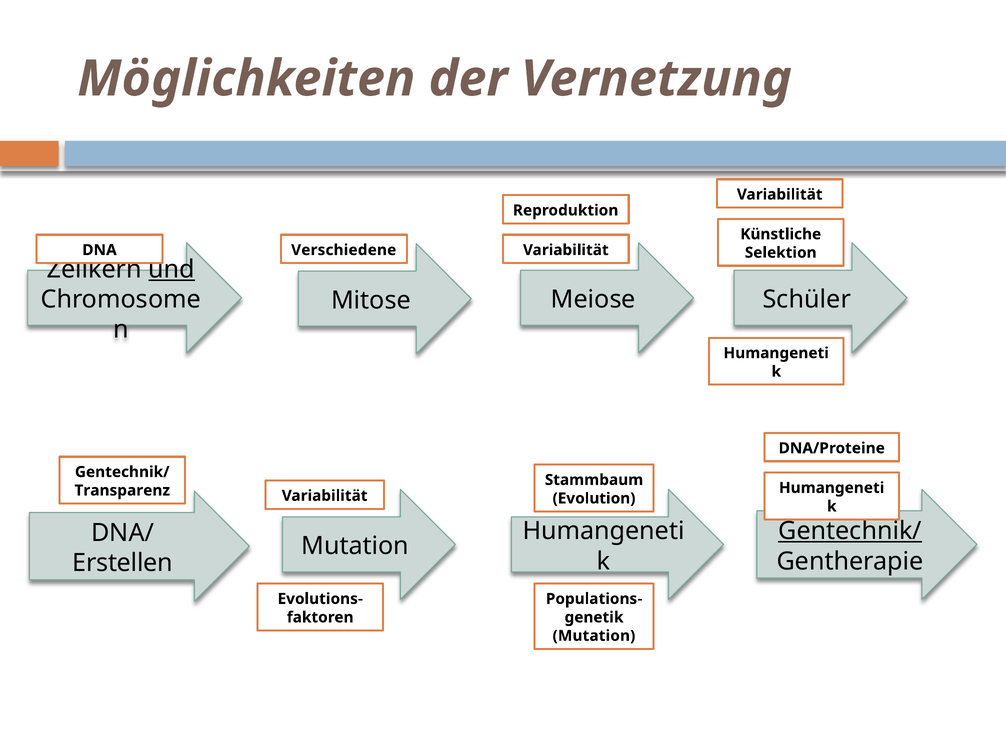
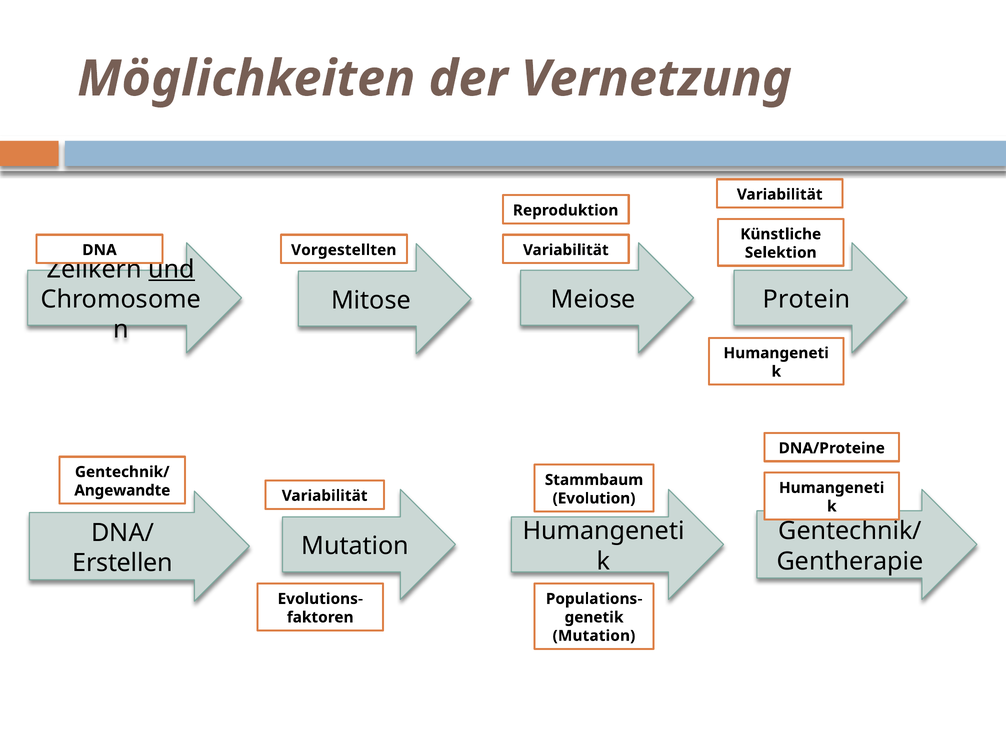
Verschiedene: Verschiedene -> Vorgestellten
Schüler: Schüler -> Protein
Transparenz: Transparenz -> Angewandte
Gentechnik/ at (850, 531) underline: present -> none
